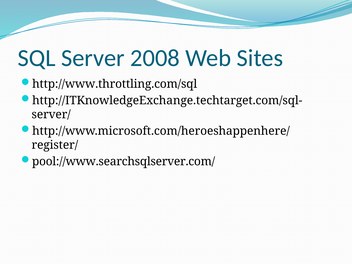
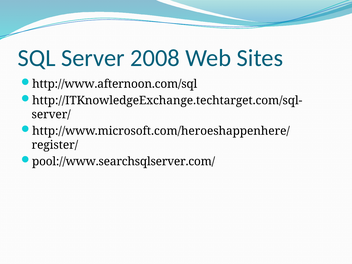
http://www.throttling.com/sql: http://www.throttling.com/sql -> http://www.afternoon.com/sql
